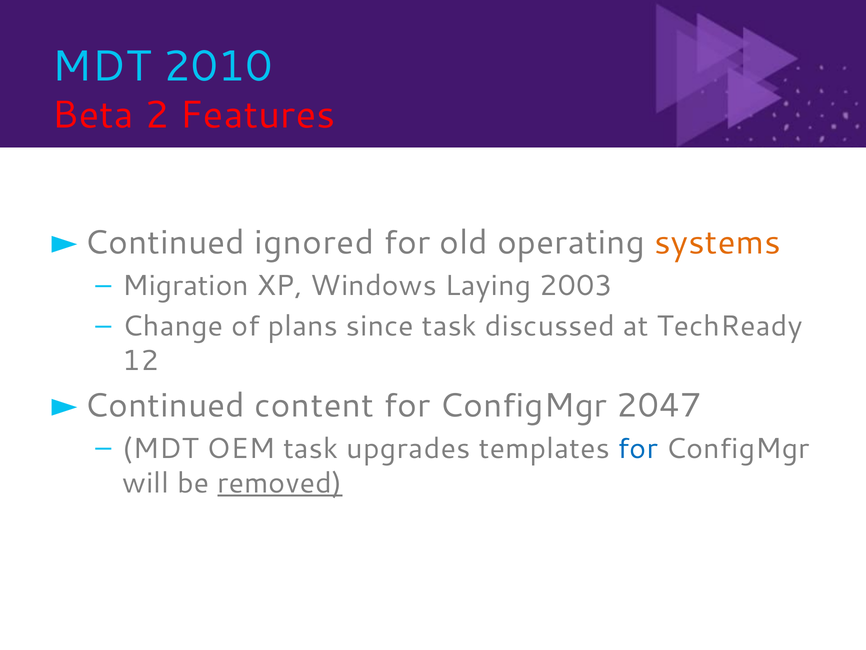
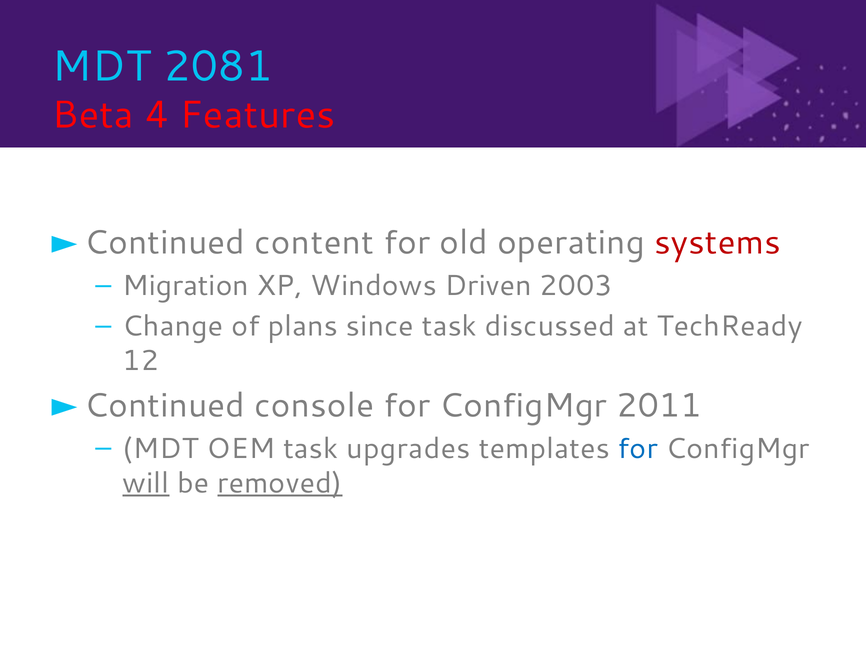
2010: 2010 -> 2081
2: 2 -> 4
ignored: ignored -> content
systems colour: orange -> red
Laying: Laying -> Driven
content: content -> console
2047: 2047 -> 2011
will underline: none -> present
